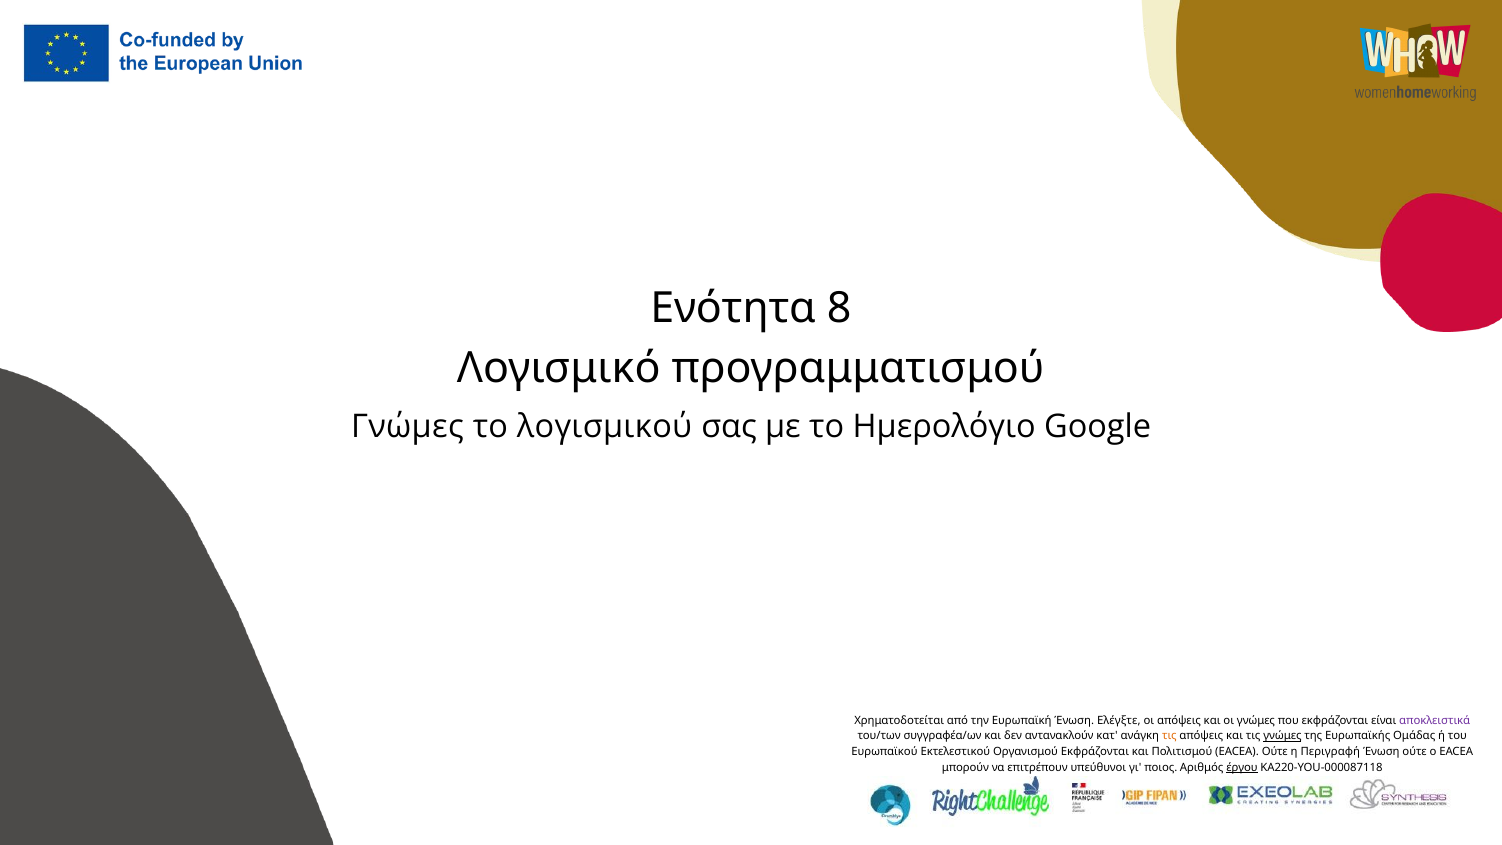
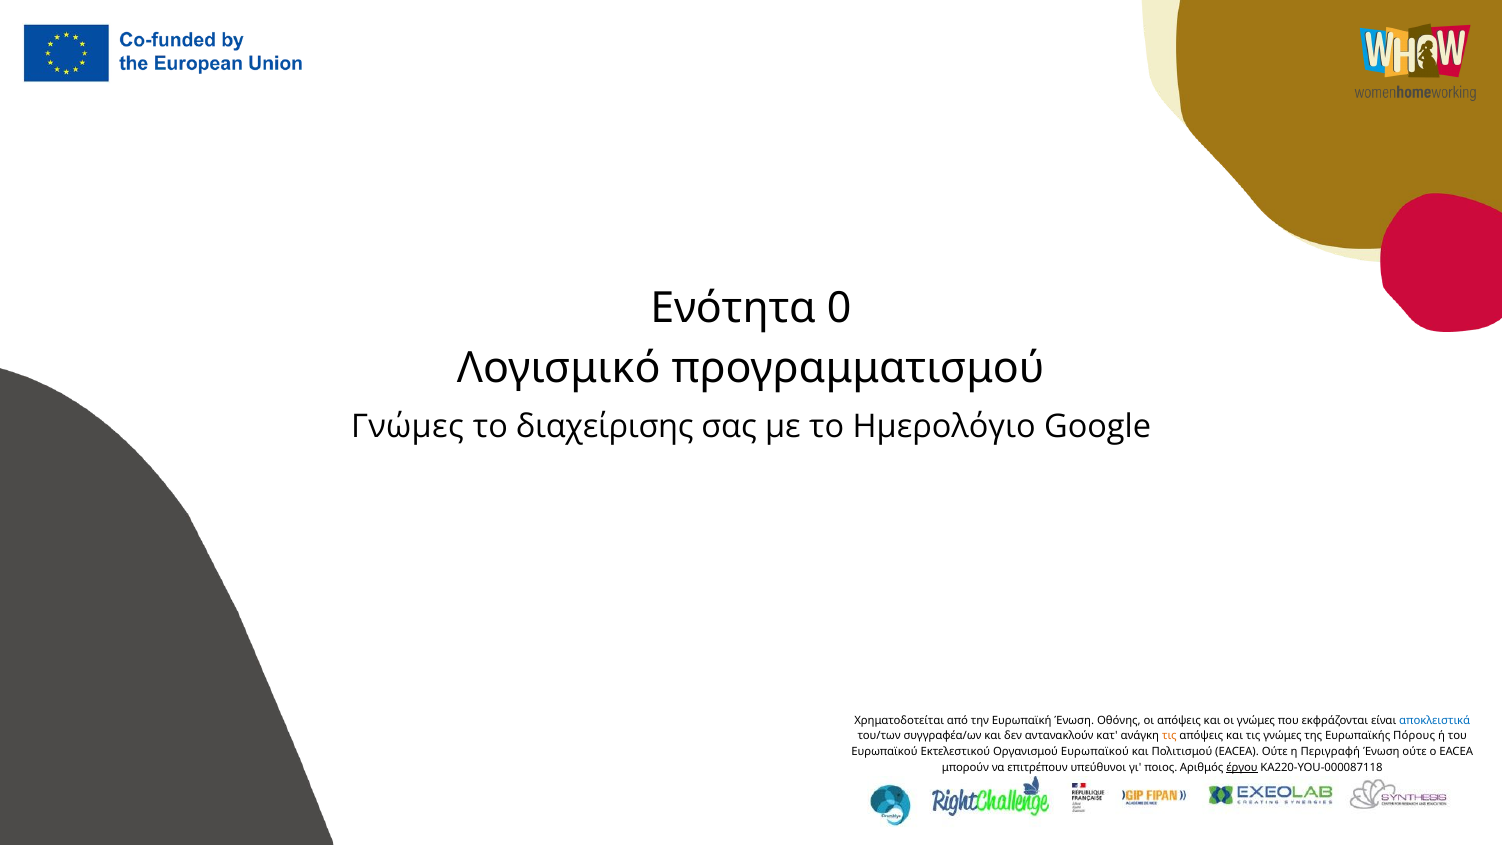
8: 8 -> 0
λογισμικού: λογισμικού -> διαχείρισης
Ελέγξτε: Ελέγξτε -> Οθόνης
αποκλειστικά colour: purple -> blue
γνώμες at (1282, 736) underline: present -> none
Ομάδας: Ομάδας -> Πόρους
Οργανισμού Εκφράζονται: Εκφράζονται -> Ευρωπαϊκού
